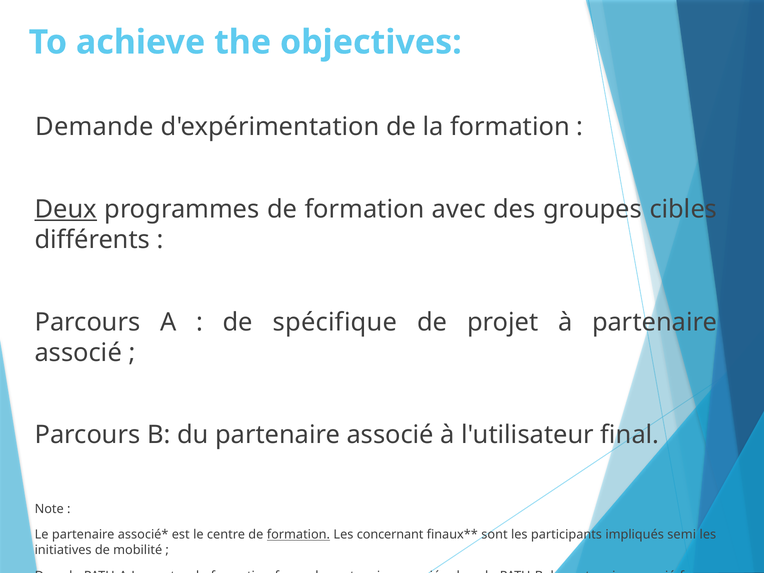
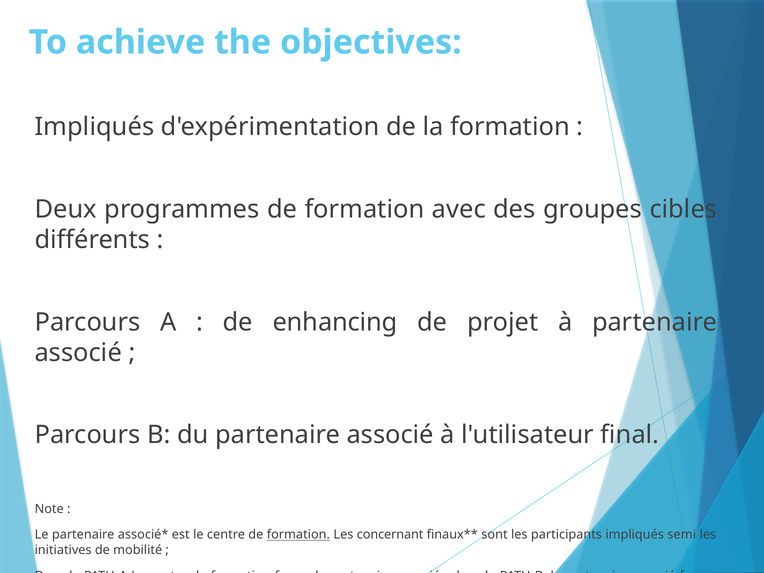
Demande at (94, 127): Demande -> Impliqués
Deux underline: present -> none
spécifique: spécifique -> enhancing
